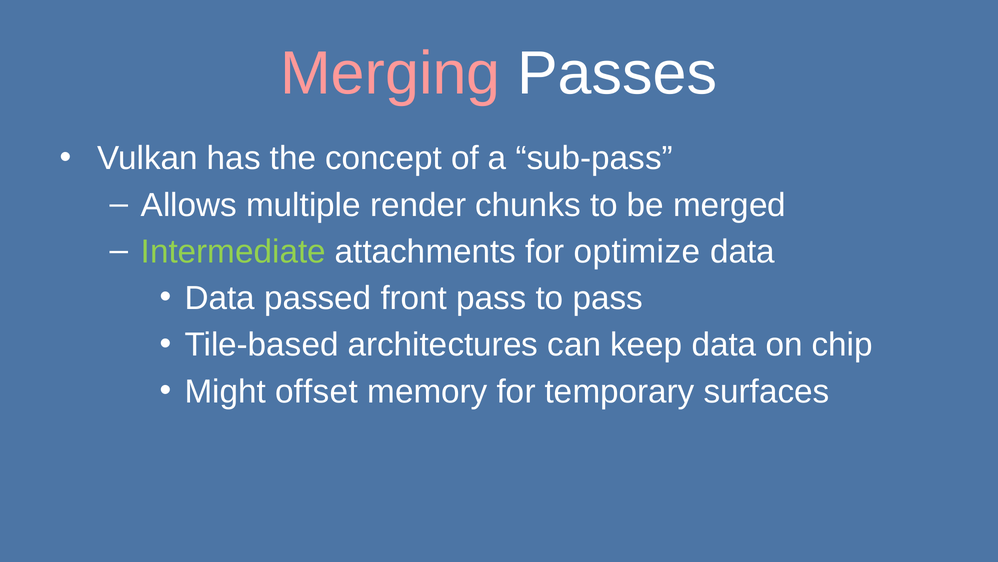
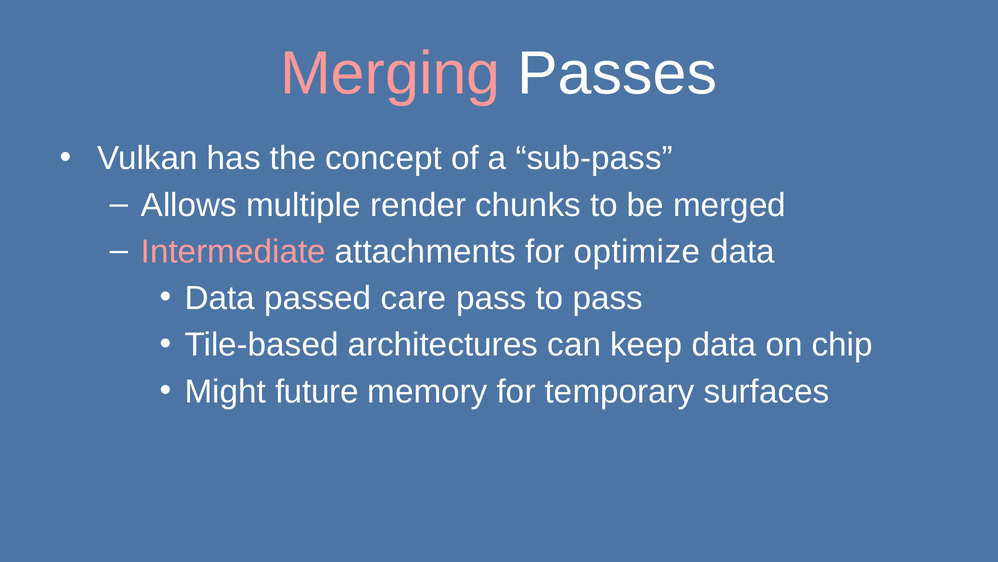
Intermediate colour: light green -> pink
front: front -> care
offset: offset -> future
